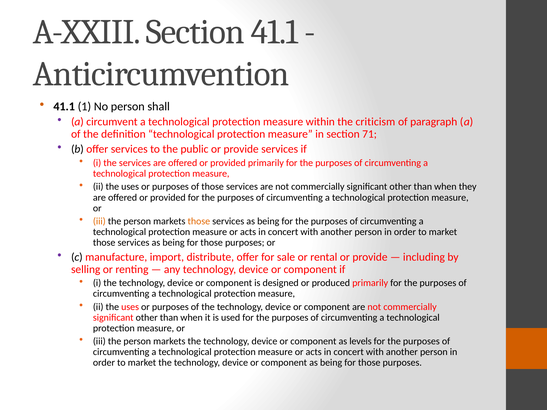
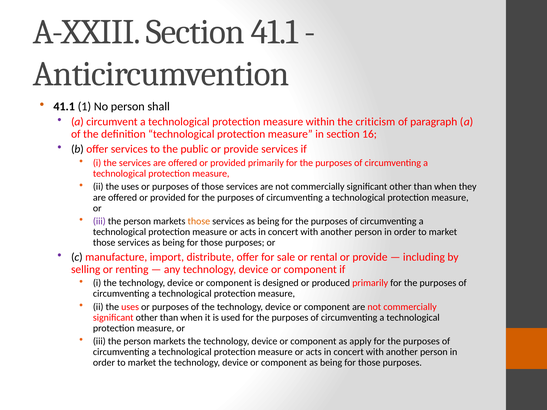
71: 71 -> 16
iii at (99, 221) colour: orange -> purple
levels: levels -> apply
